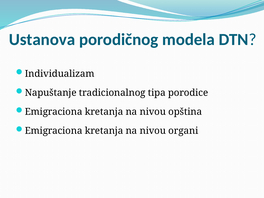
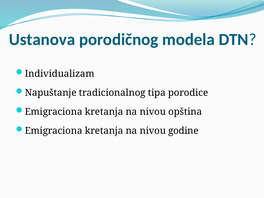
organi: organi -> godine
